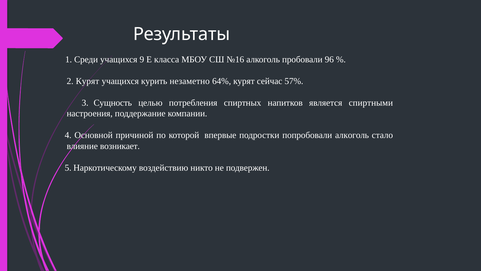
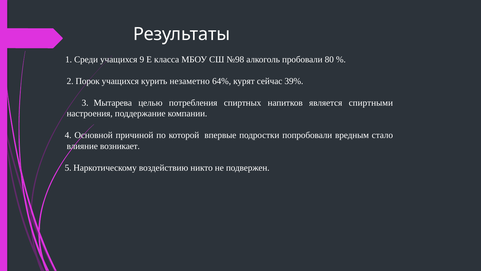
№16: №16 -> №98
96: 96 -> 80
2 Курят: Курят -> Порок
57%: 57% -> 39%
Сущность: Сущность -> Мытарева
попробовали алкоголь: алкоголь -> вредным
